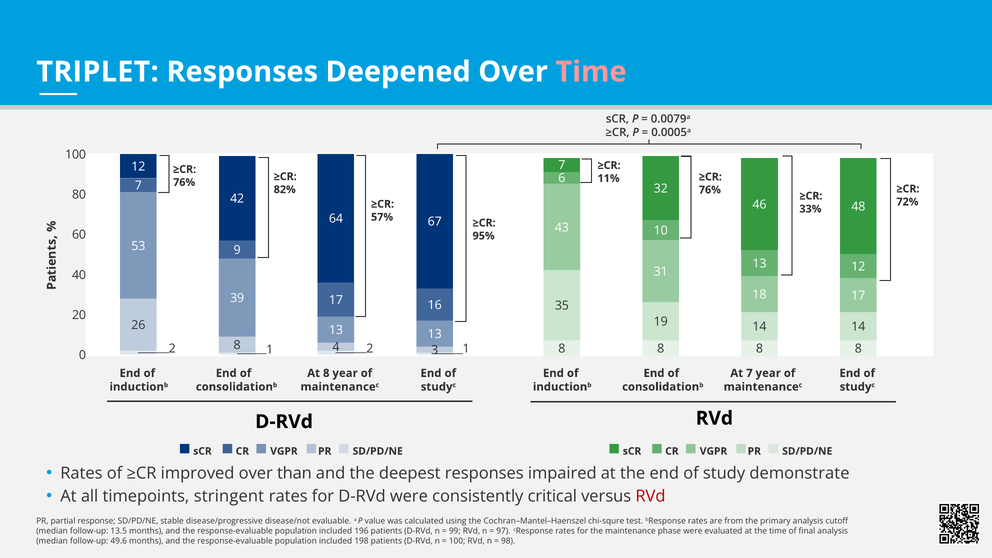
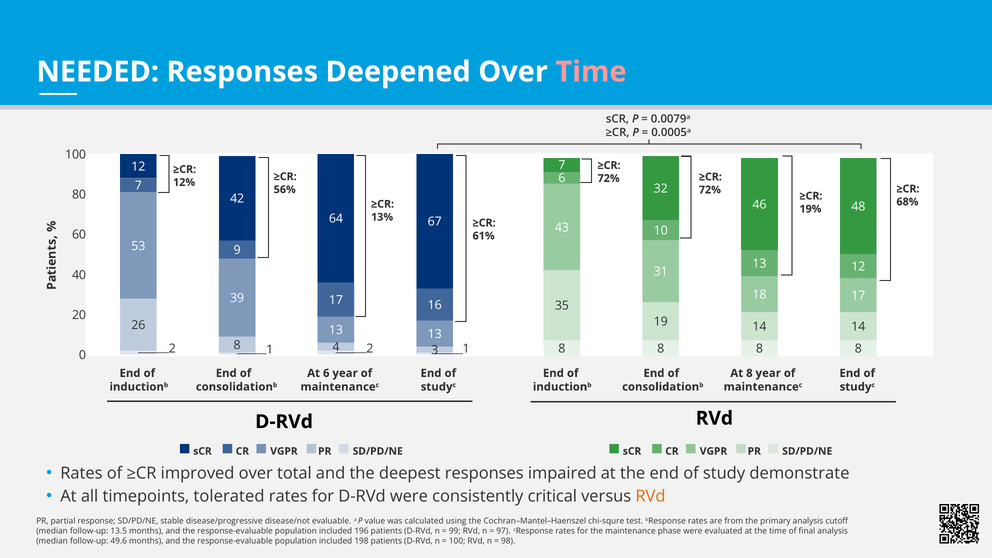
TRIPLET: TRIPLET -> NEEDED
11% at (609, 178): 11% -> 72%
76% at (184, 182): 76% -> 12%
82%: 82% -> 56%
76% at (710, 190): 76% -> 72%
72%: 72% -> 68%
33%: 33% -> 19%
57%: 57% -> 13%
95%: 95% -> 61%
At 8: 8 -> 6
At 7: 7 -> 8
than: than -> total
stringent: stringent -> tolerated
RVd at (650, 496) colour: red -> orange
